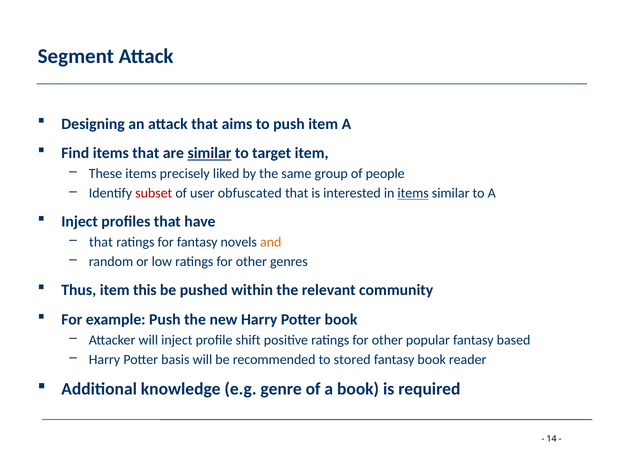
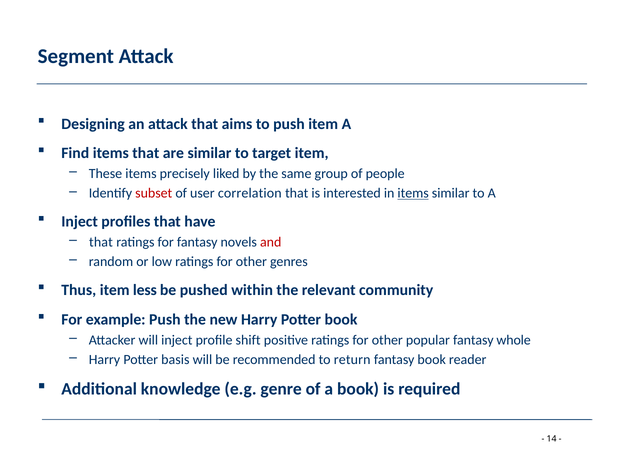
similar at (209, 153) underline: present -> none
obfuscated: obfuscated -> correlation
and colour: orange -> red
this: this -> less
based: based -> whole
stored: stored -> return
